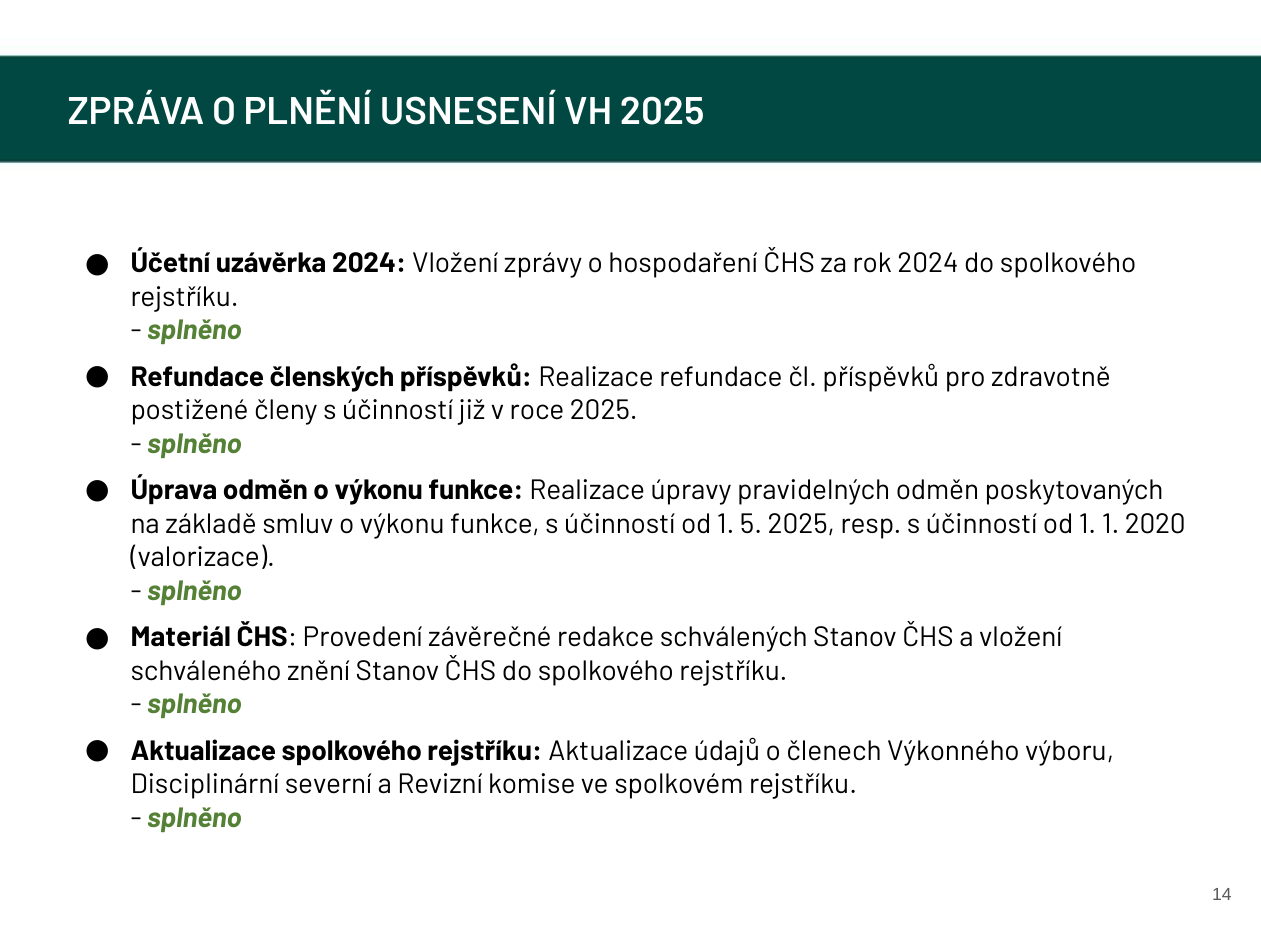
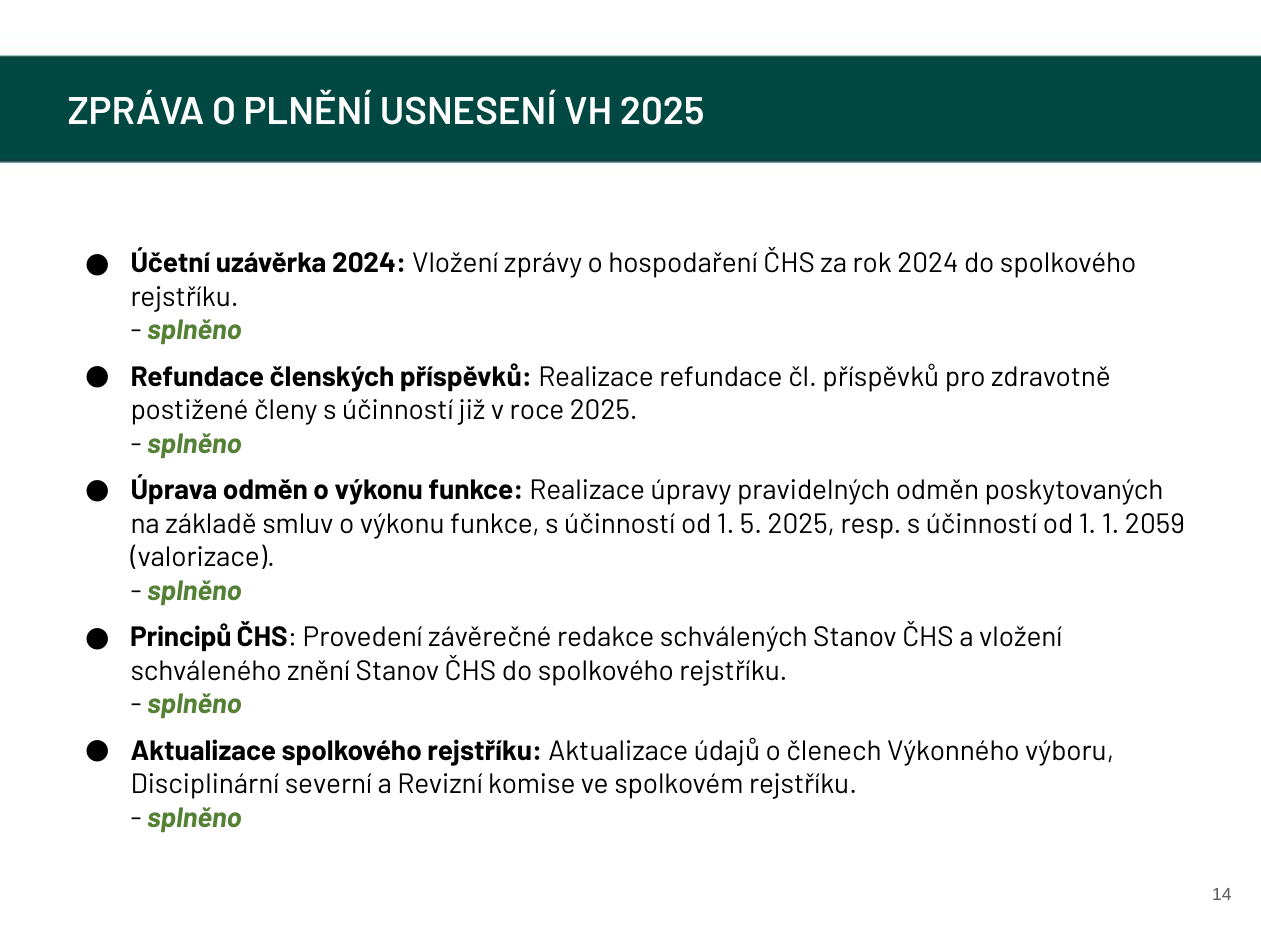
2020: 2020 -> 2059
Materiál: Materiál -> Principů
